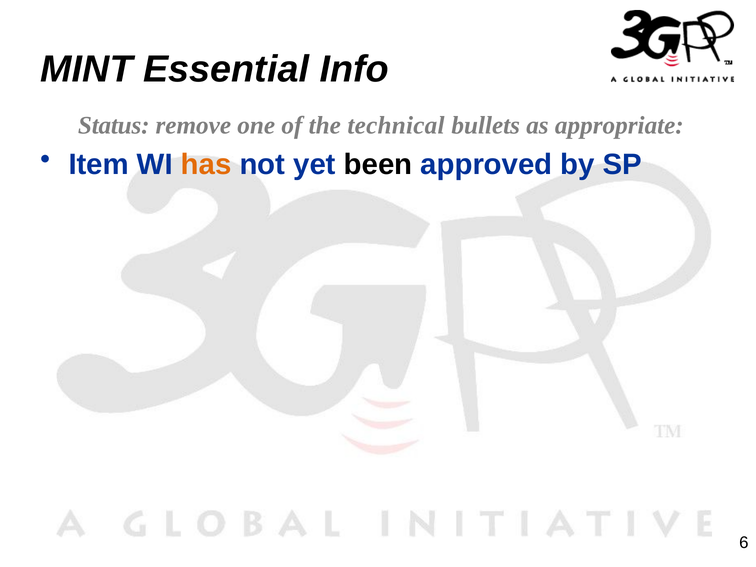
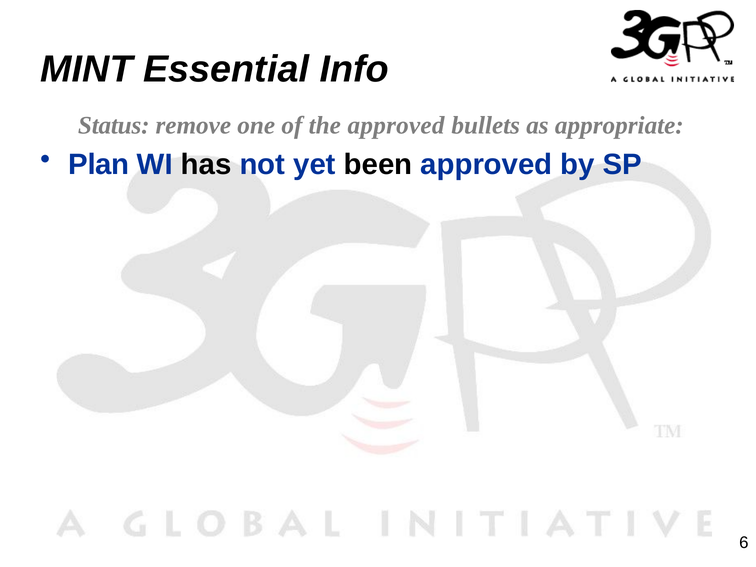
the technical: technical -> approved
Item: Item -> Plan
has colour: orange -> black
